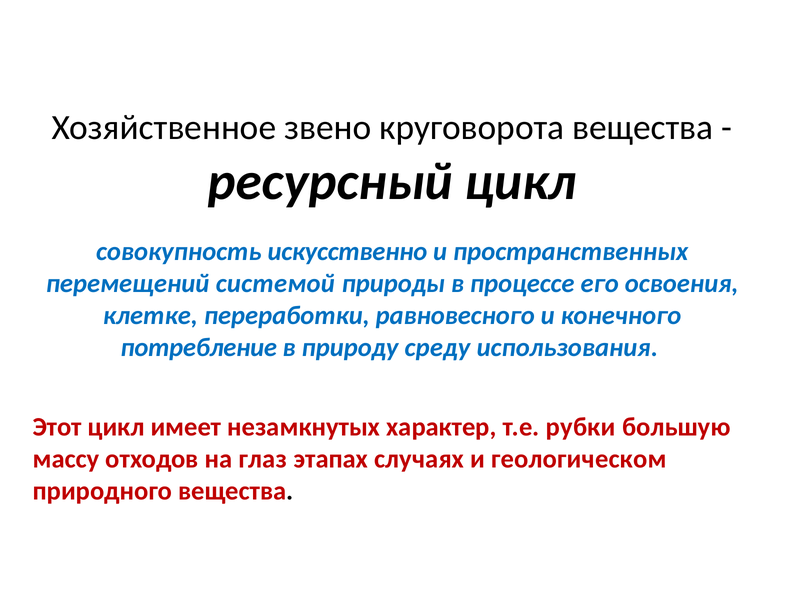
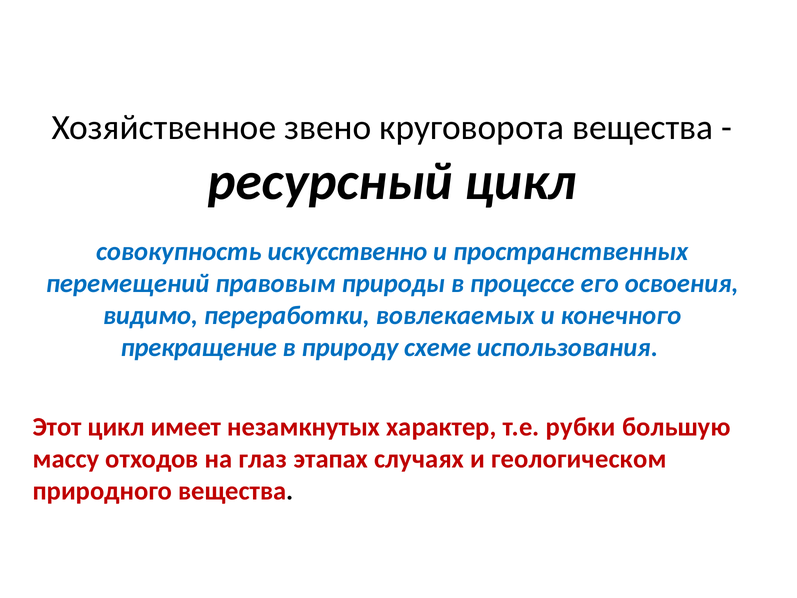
системой: системой -> правовым
клетке: клетке -> видимо
равновесного: равновесного -> вовлекаемых
потребление: потребление -> прекращение
среду: среду -> схеме
